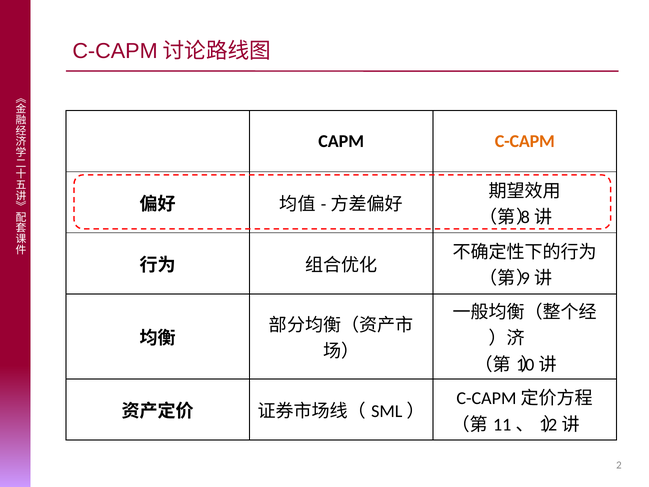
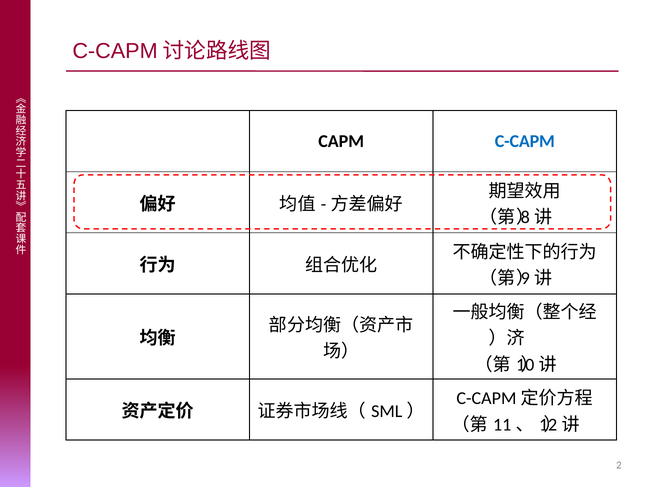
C-CAPM colour: orange -> blue
